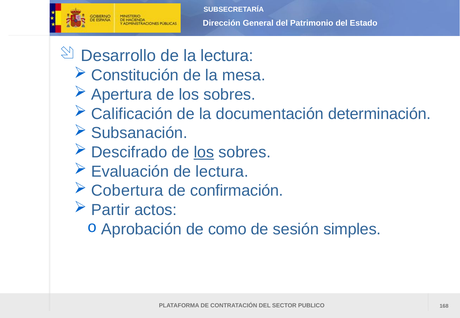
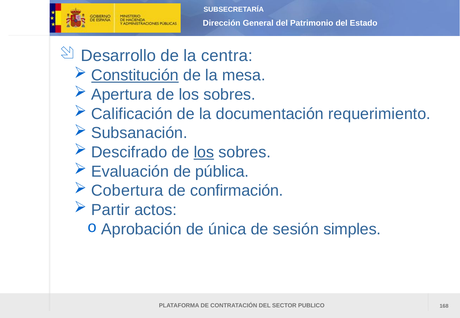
la lectura: lectura -> centra
Constitución underline: none -> present
determinación: determinación -> requerimiento
de lectura: lectura -> pública
como: como -> única
